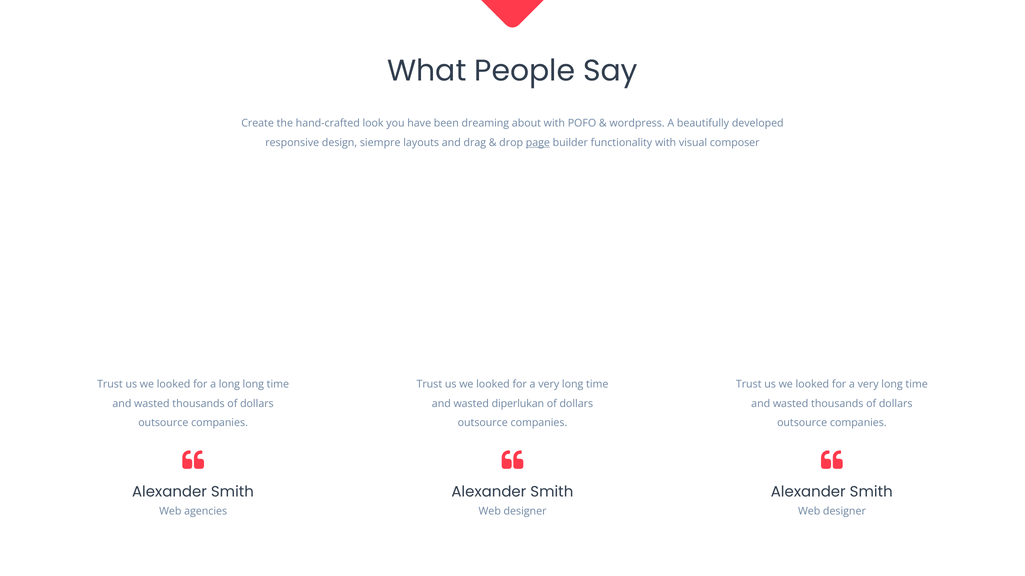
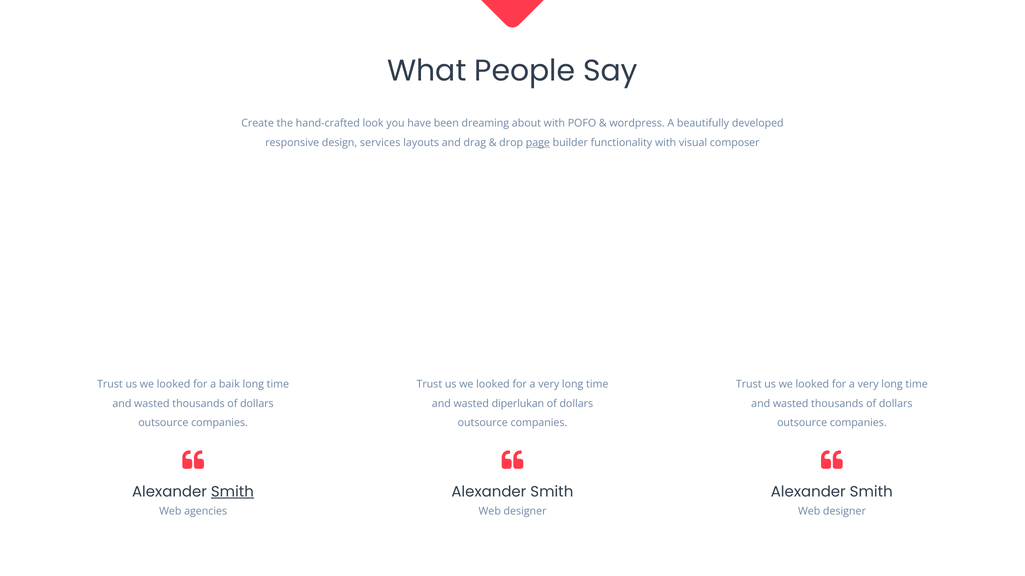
siempre: siempre -> services
a long: long -> baik
Smith at (232, 492) underline: none -> present
